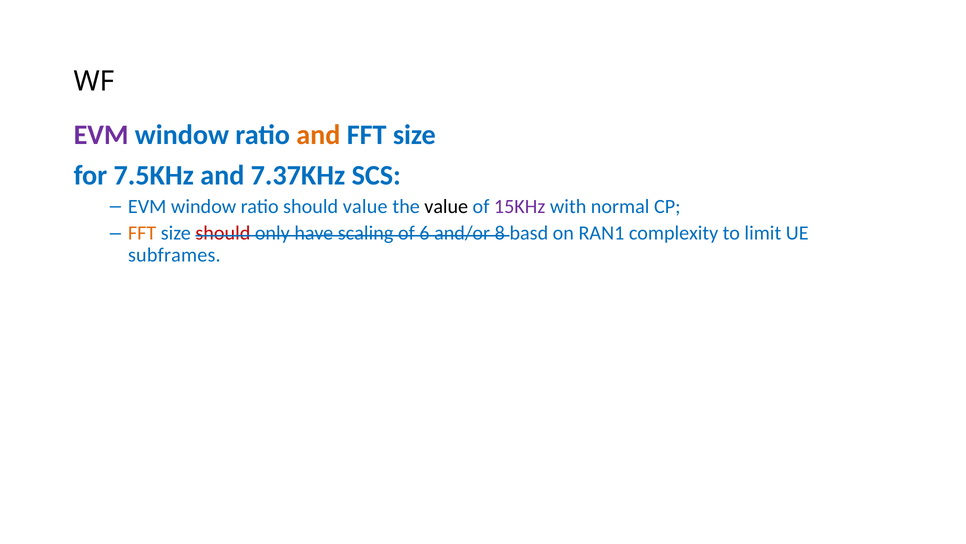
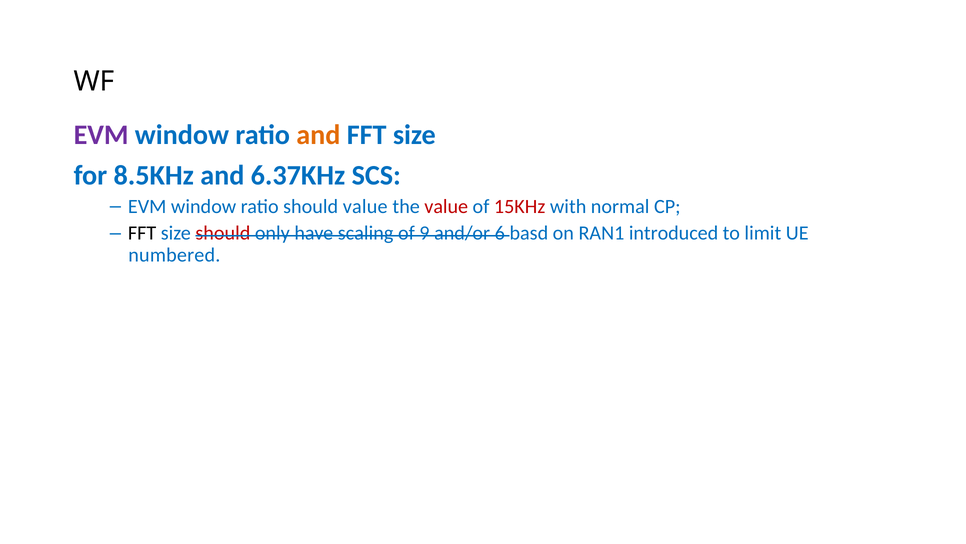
7.5KHz: 7.5KHz -> 8.5KHz
7.37KHz: 7.37KHz -> 6.37KHz
value at (446, 206) colour: black -> red
15KHz colour: purple -> red
FFT at (142, 233) colour: orange -> black
6: 6 -> 9
8: 8 -> 6
complexity: complexity -> introduced
subframes: subframes -> numbered
